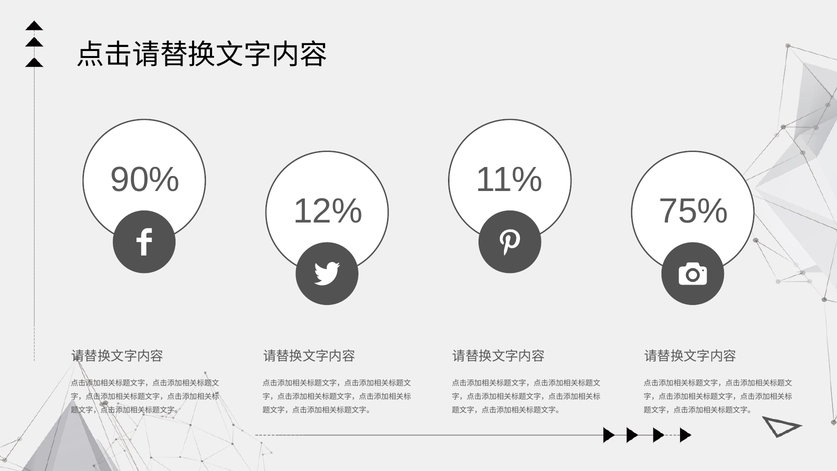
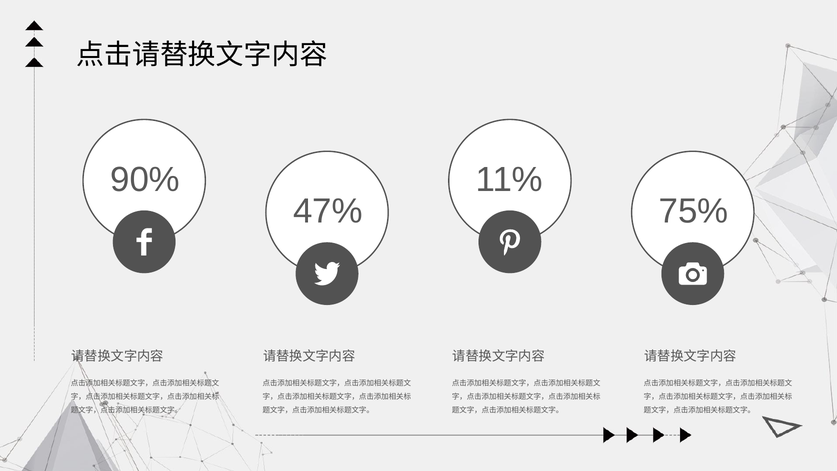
12%: 12% -> 47%
